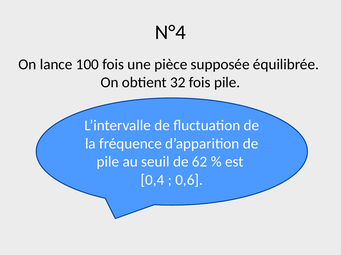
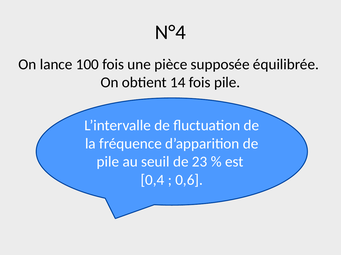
32: 32 -> 14
62: 62 -> 23
